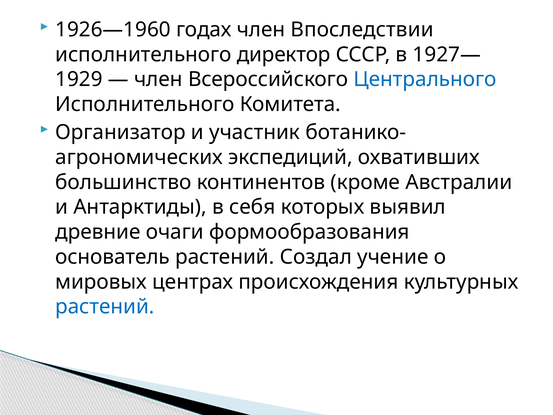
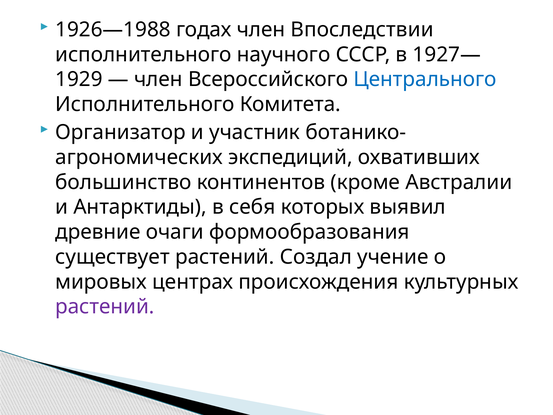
1926—1960: 1926—1960 -> 1926—1988
директор: директор -> научного
основатель: основатель -> существует
растений at (105, 307) colour: blue -> purple
